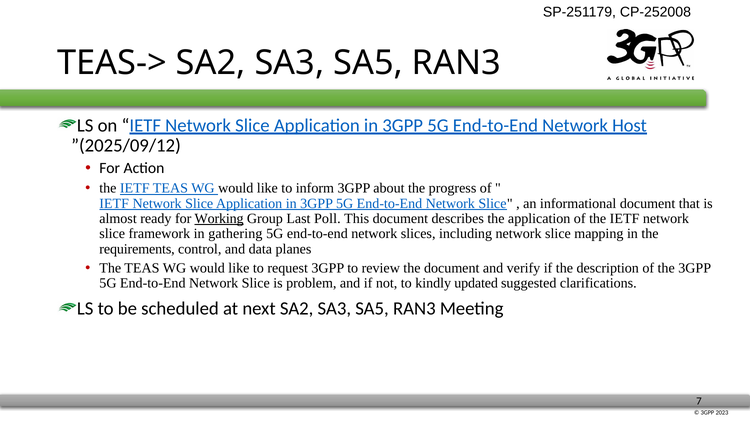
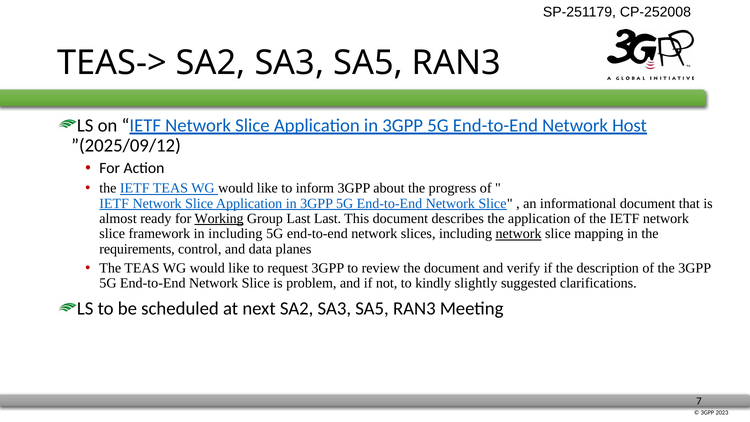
Last Poll: Poll -> Last
in gathering: gathering -> including
network at (519, 234) underline: none -> present
updated: updated -> slightly
